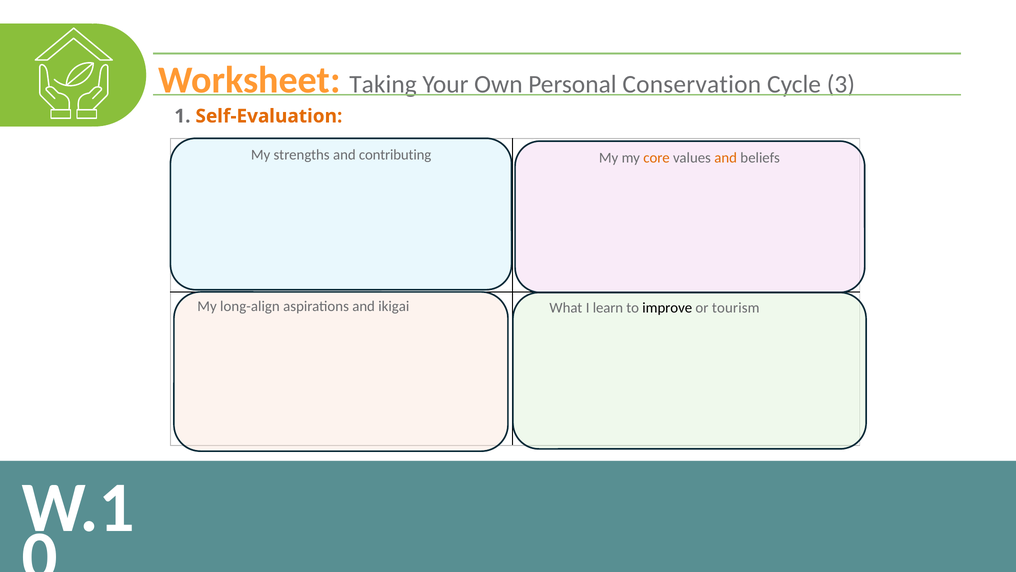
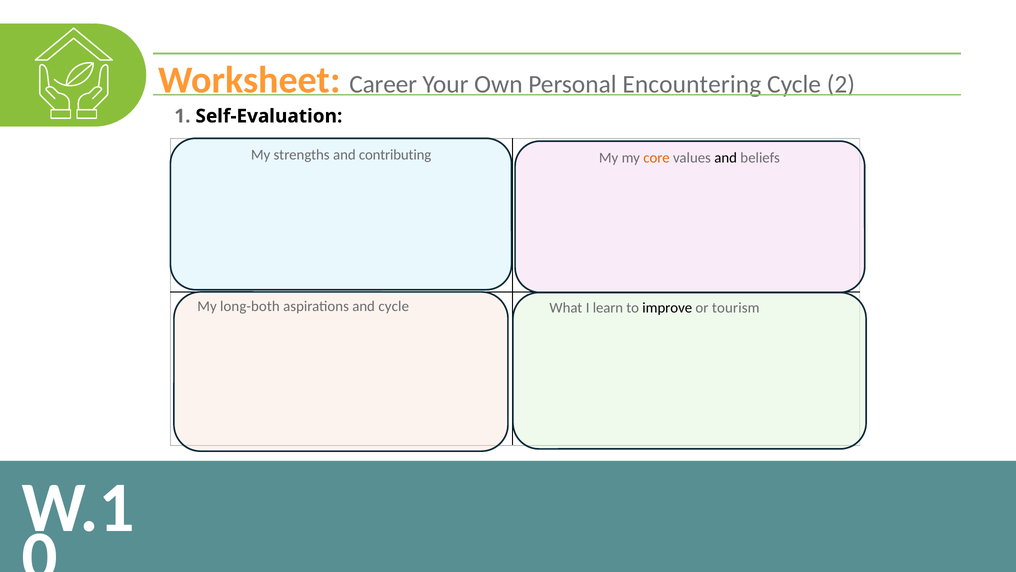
Taking: Taking -> Career
Conservation: Conservation -> Encountering
3: 3 -> 2
Self-Evaluation colour: orange -> black
and at (726, 158) colour: orange -> black
long-align: long-align -> long-both
and ikigai: ikigai -> cycle
